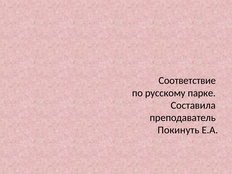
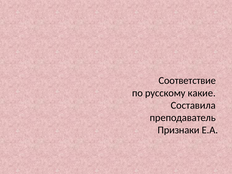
парке: парке -> какие
Покинуть: Покинуть -> Признаки
